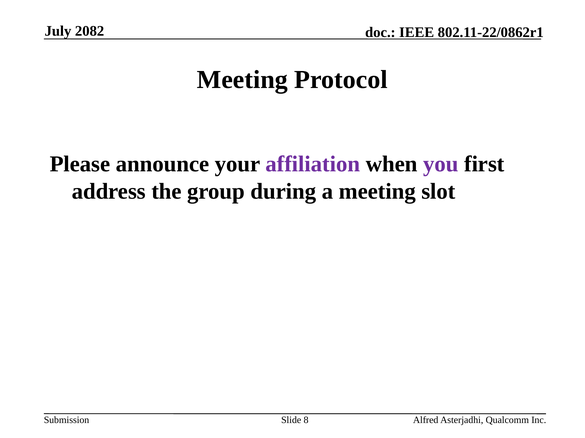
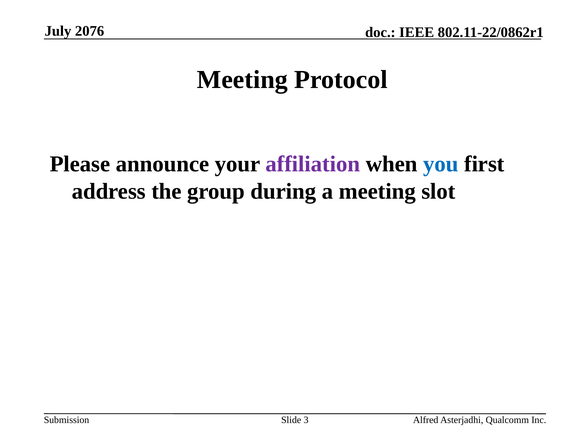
2082: 2082 -> 2076
you colour: purple -> blue
8: 8 -> 3
